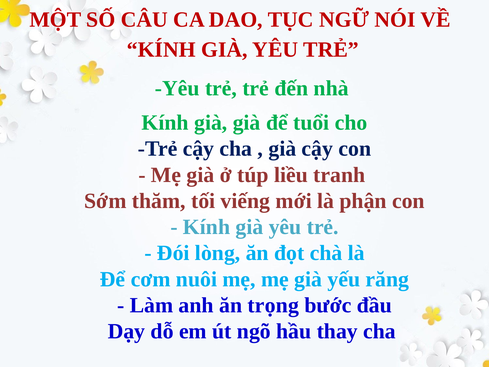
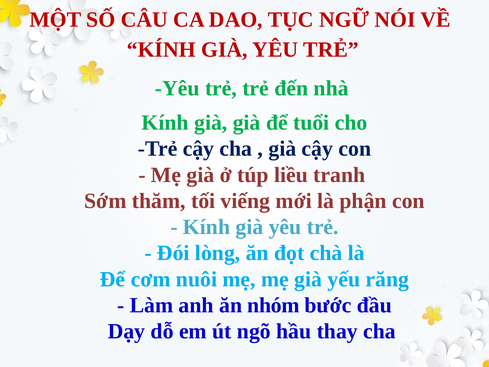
trọng: trọng -> nhóm
